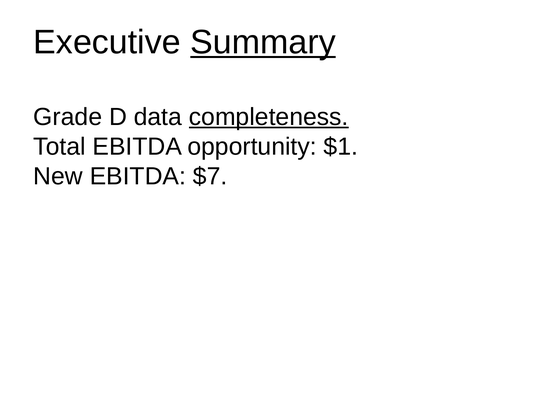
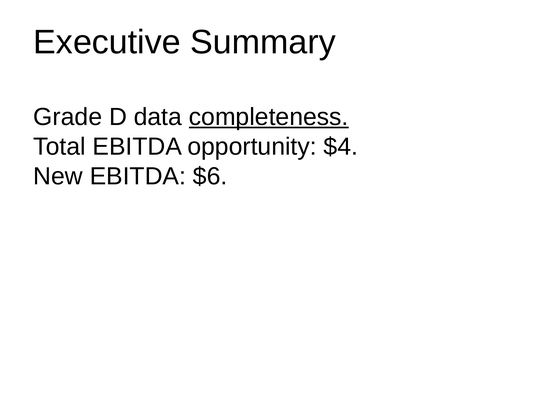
Summary underline: present -> none
$1: $1 -> $4
$7: $7 -> $6
